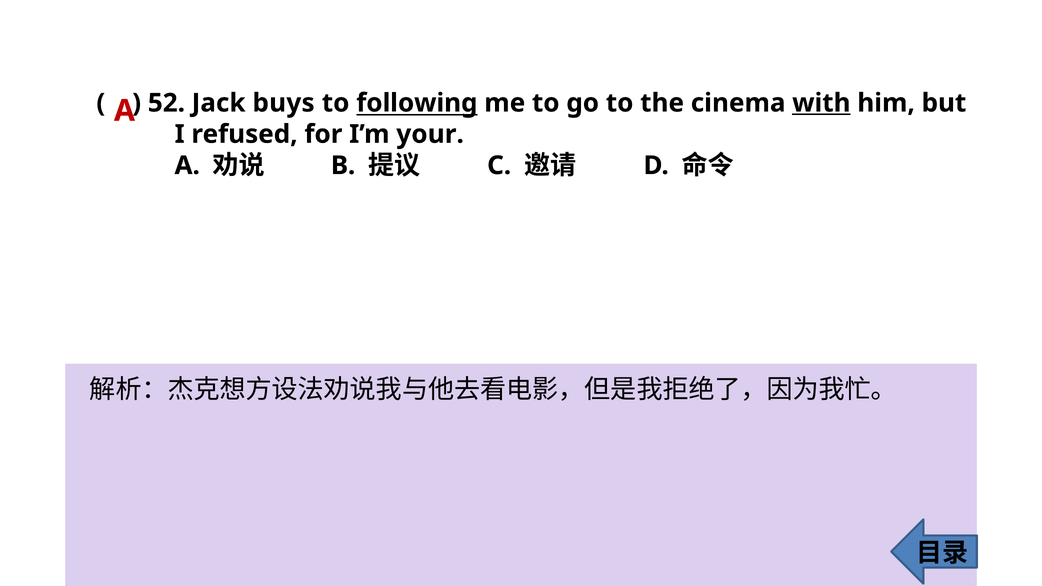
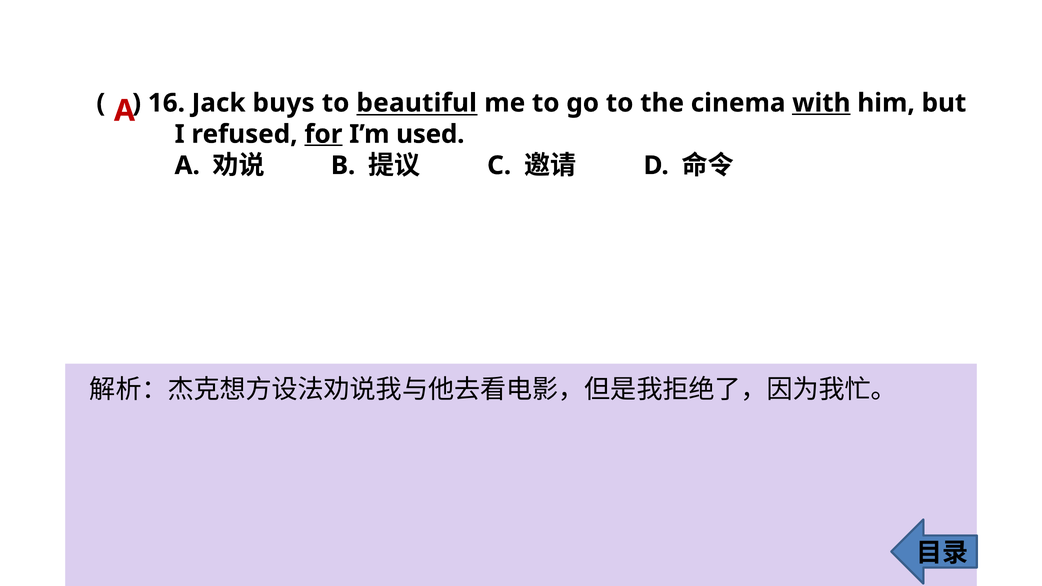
52: 52 -> 16
following: following -> beautiful
for underline: none -> present
your: your -> used
